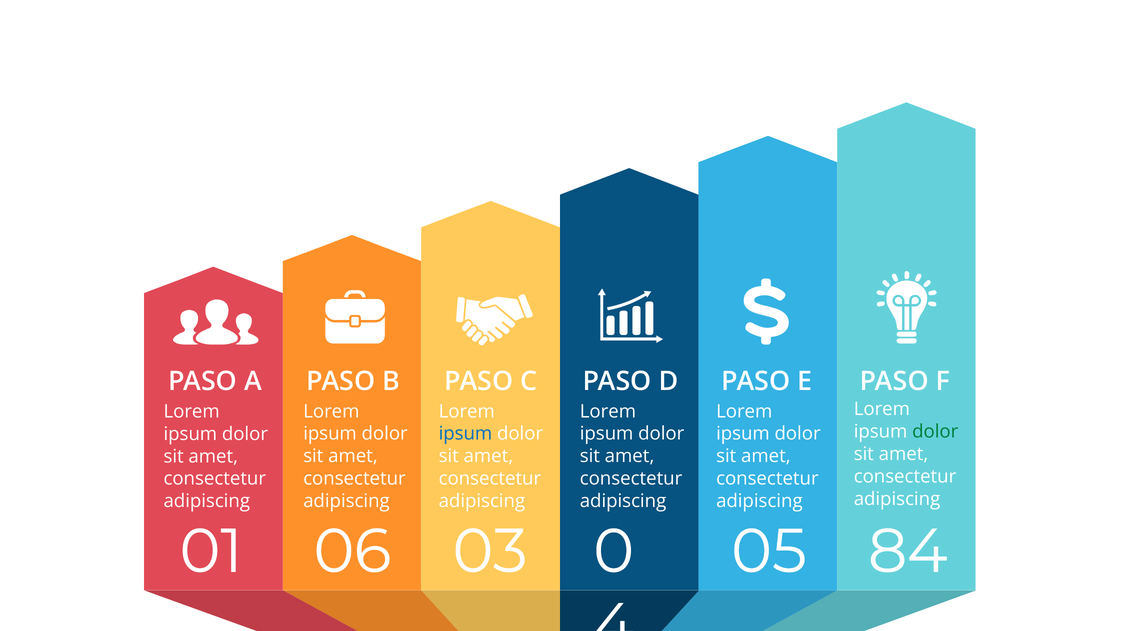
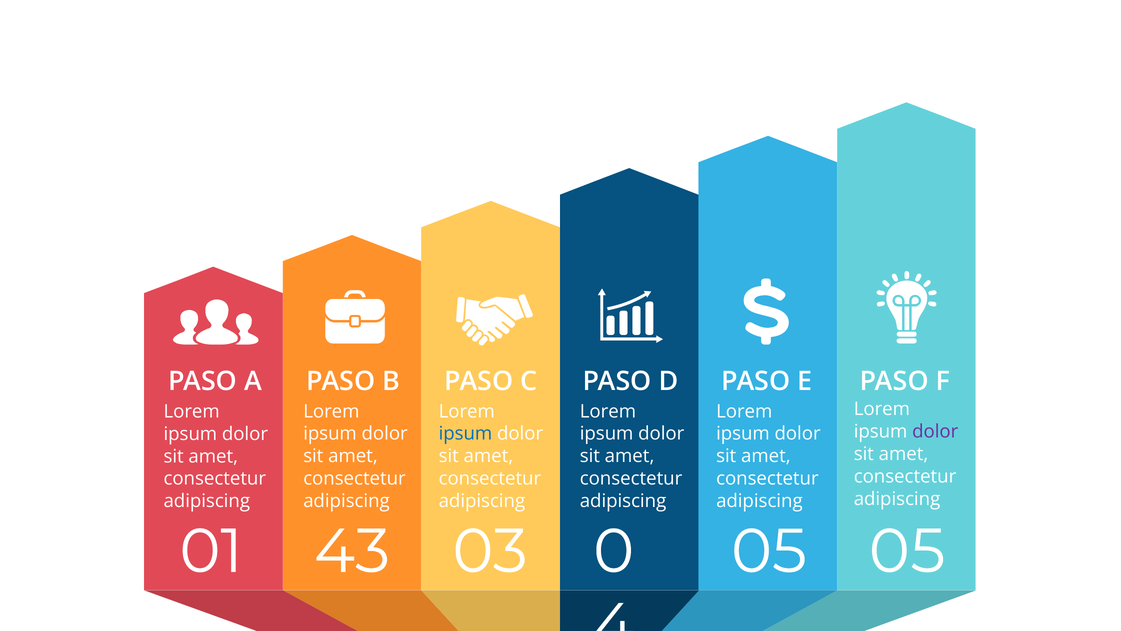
dolor at (935, 431) colour: green -> purple
06: 06 -> 43
05 84: 84 -> 05
